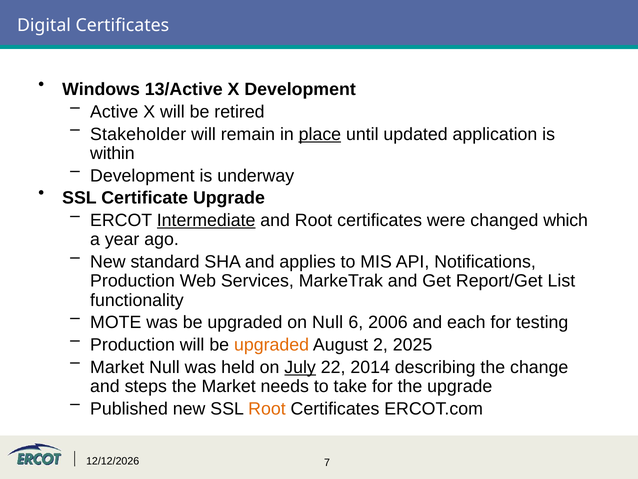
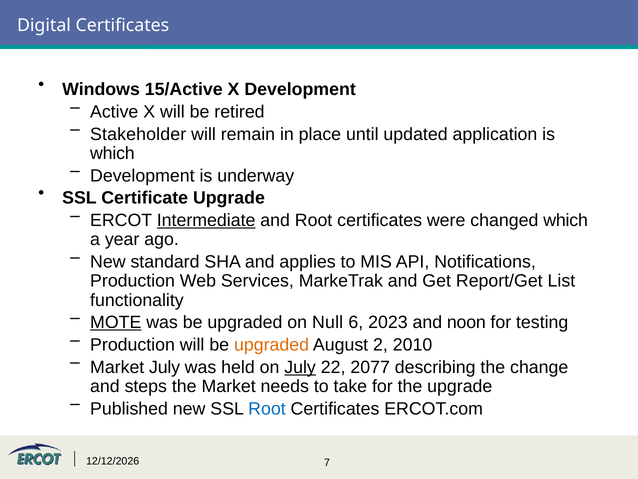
13/Active: 13/Active -> 15/Active
place underline: present -> none
within at (112, 153): within -> which
MOTE underline: none -> present
2006: 2006 -> 2023
each: each -> noon
2025: 2025 -> 2010
Market Null: Null -> July
2014: 2014 -> 2077
Root at (267, 408) colour: orange -> blue
